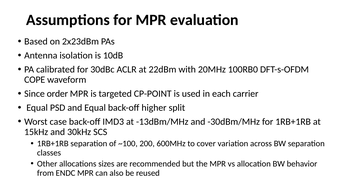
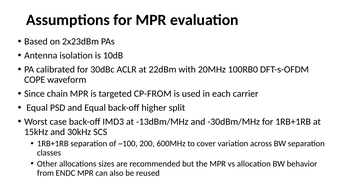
order: order -> chain
CP-POINT: CP-POINT -> CP-FROM
